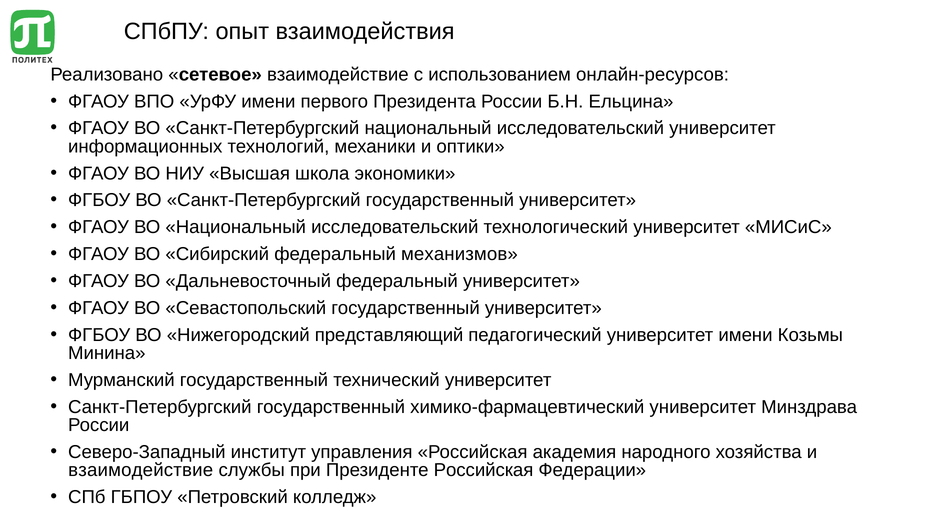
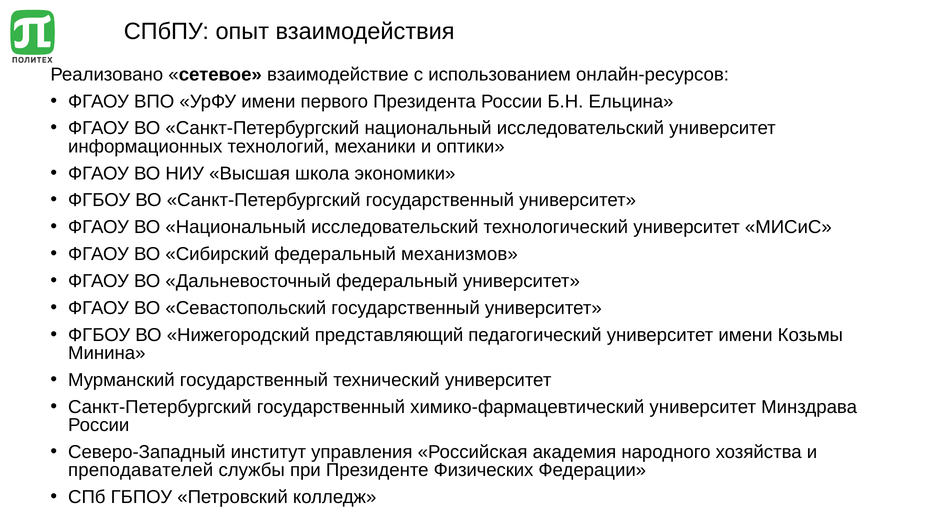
взаимодействие at (141, 470): взаимодействие -> преподавателей
Президенте Российская: Российская -> Физических
